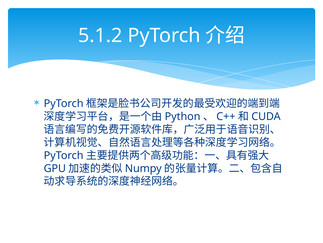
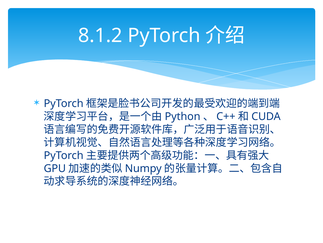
5.1.2: 5.1.2 -> 8.1.2
